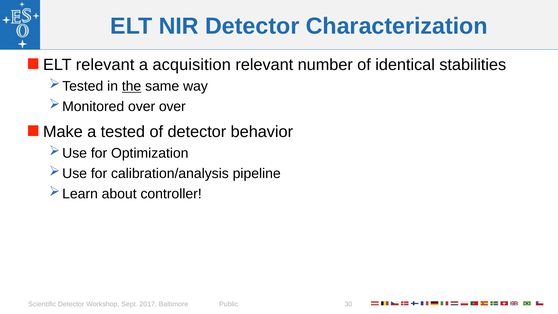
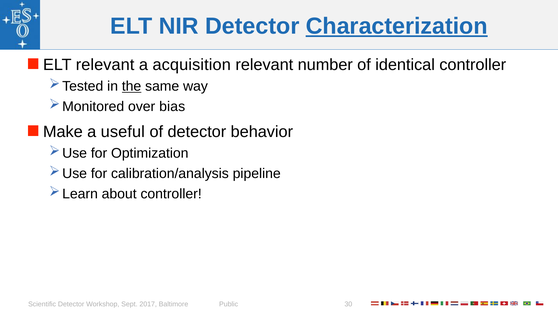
Characterization underline: none -> present
identical stabilities: stabilities -> controller
over over: over -> bias
tested: tested -> useful
